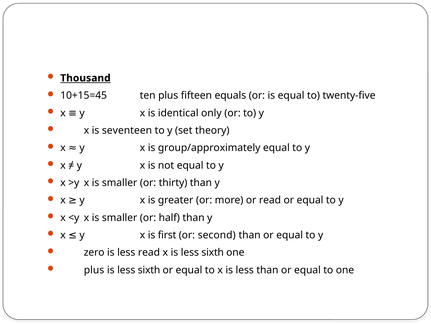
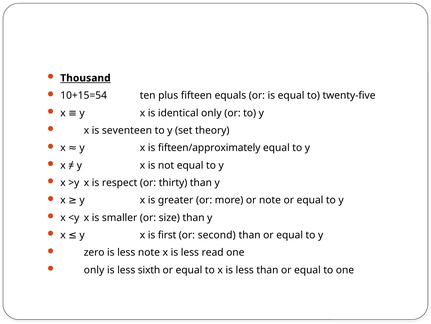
10+15=45: 10+15=45 -> 10+15=54
group/approximately: group/approximately -> fifteen/approximately
>y x is smaller: smaller -> respect
or read: read -> note
half: half -> size
less read: read -> note
x is less sixth: sixth -> read
plus at (94, 269): plus -> only
